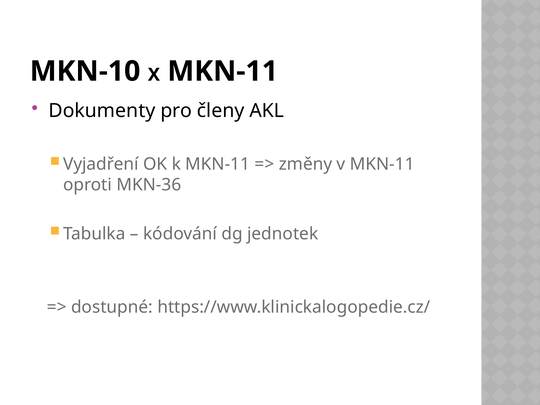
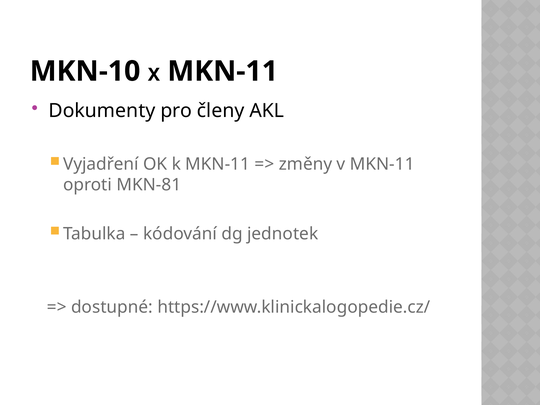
MKN-36: MKN-36 -> MKN-81
